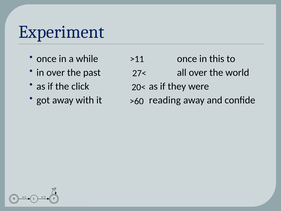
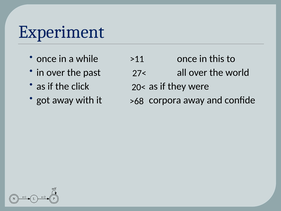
reading: reading -> corpora
>60: >60 -> >68
